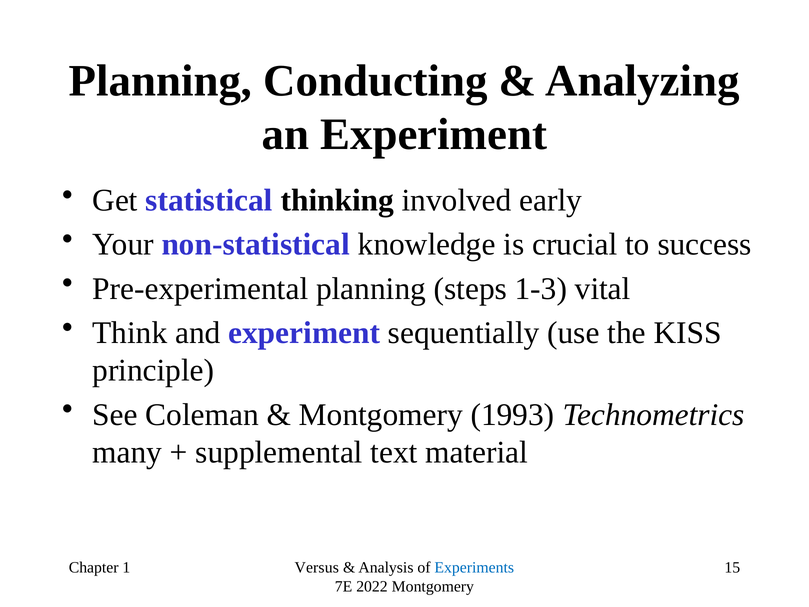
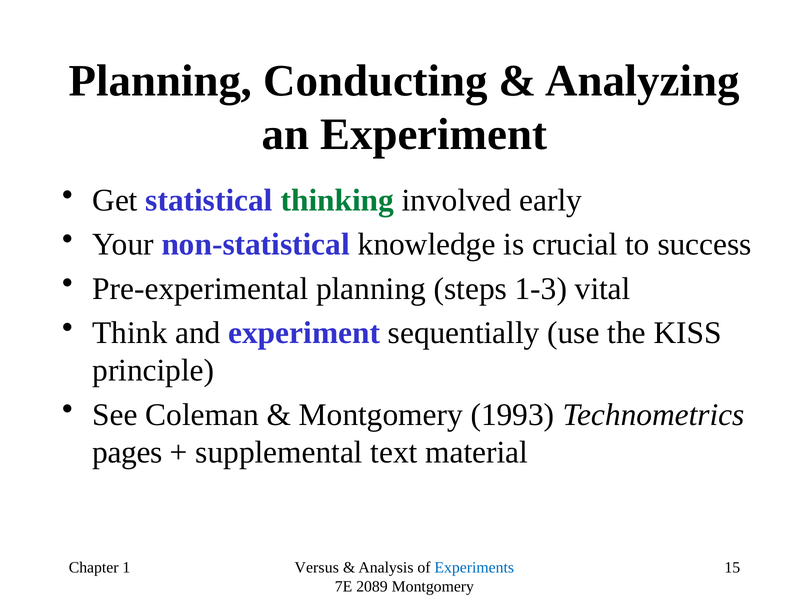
thinking colour: black -> green
many: many -> pages
2022: 2022 -> 2089
